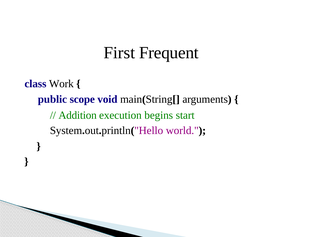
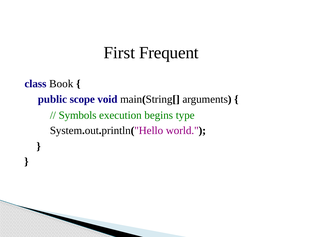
Work: Work -> Book
Addition: Addition -> Symbols
start: start -> type
